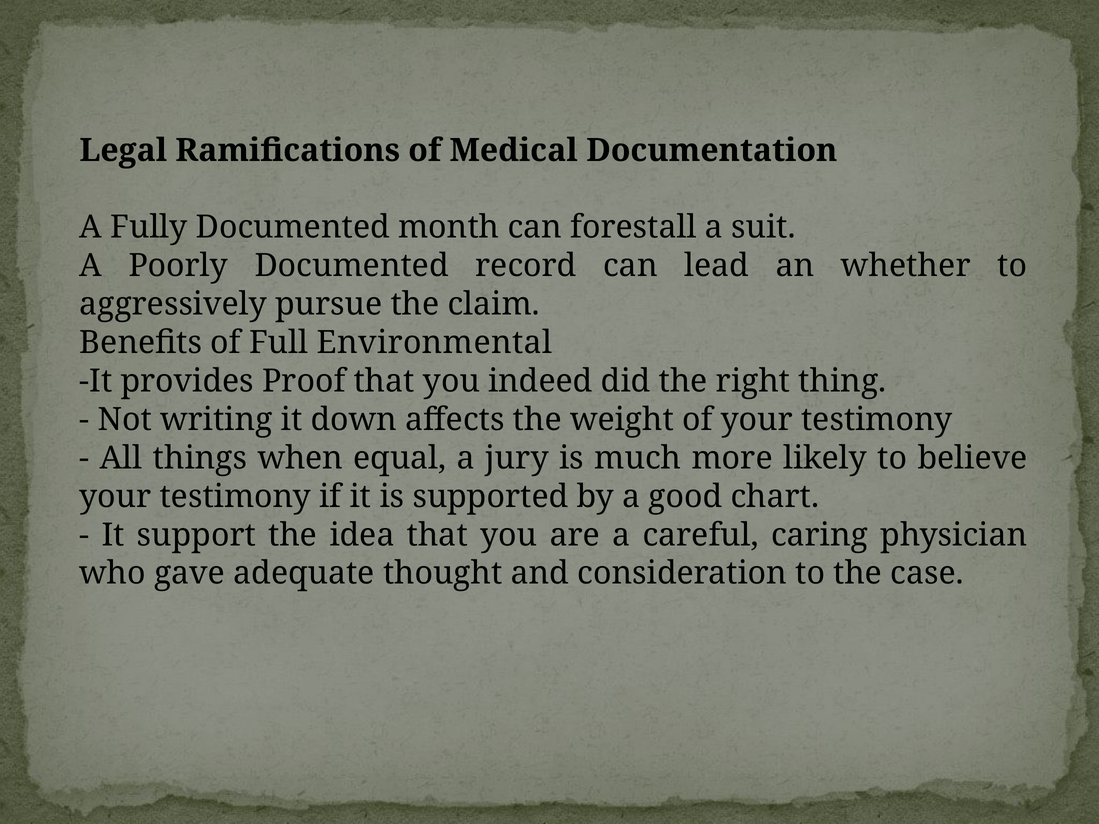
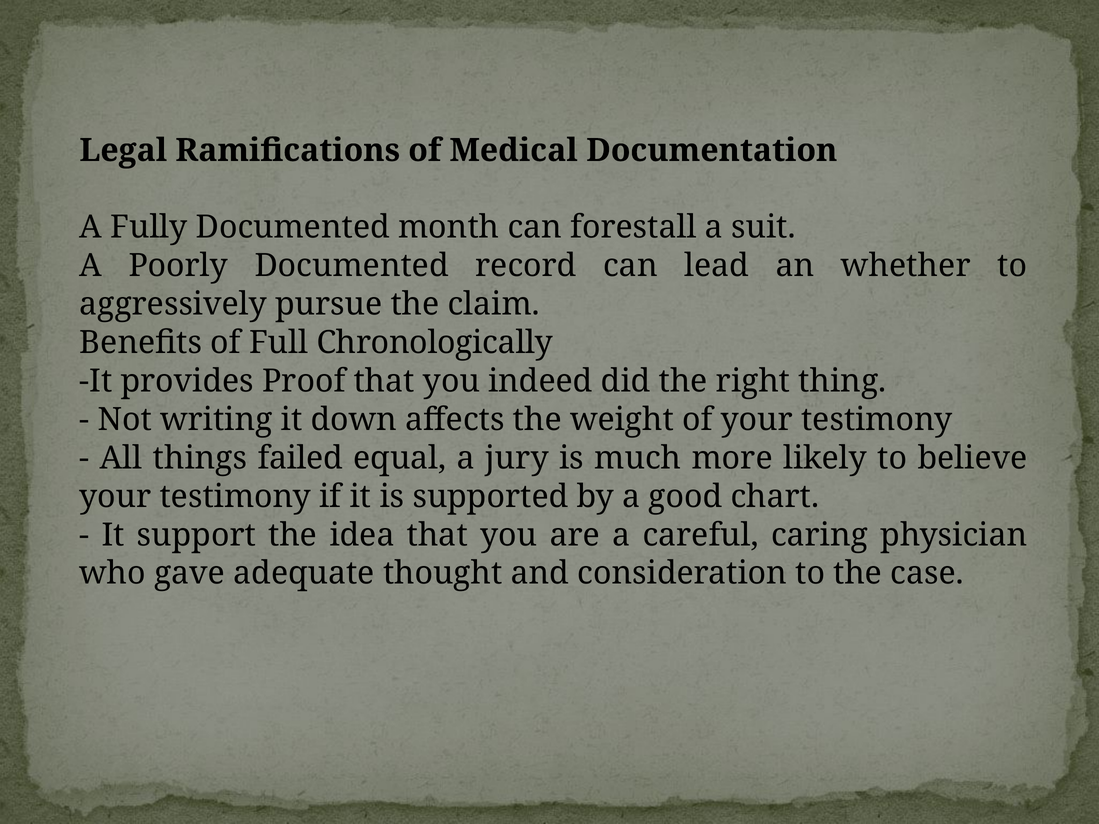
Environmental: Environmental -> Chronologically
when: when -> failed
